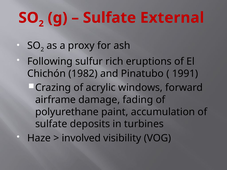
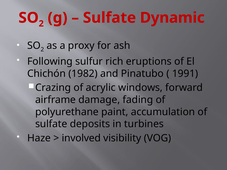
External: External -> Dynamic
